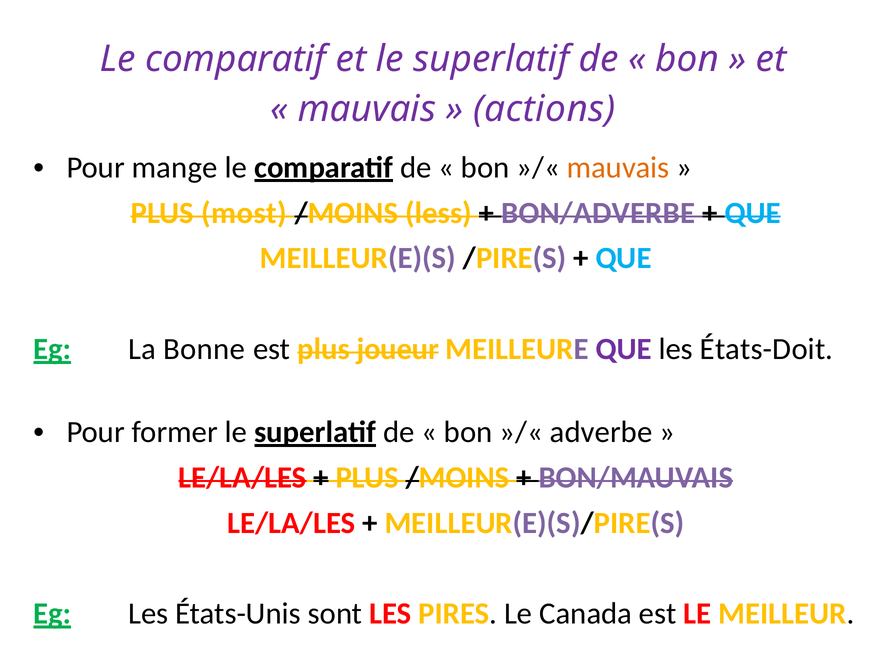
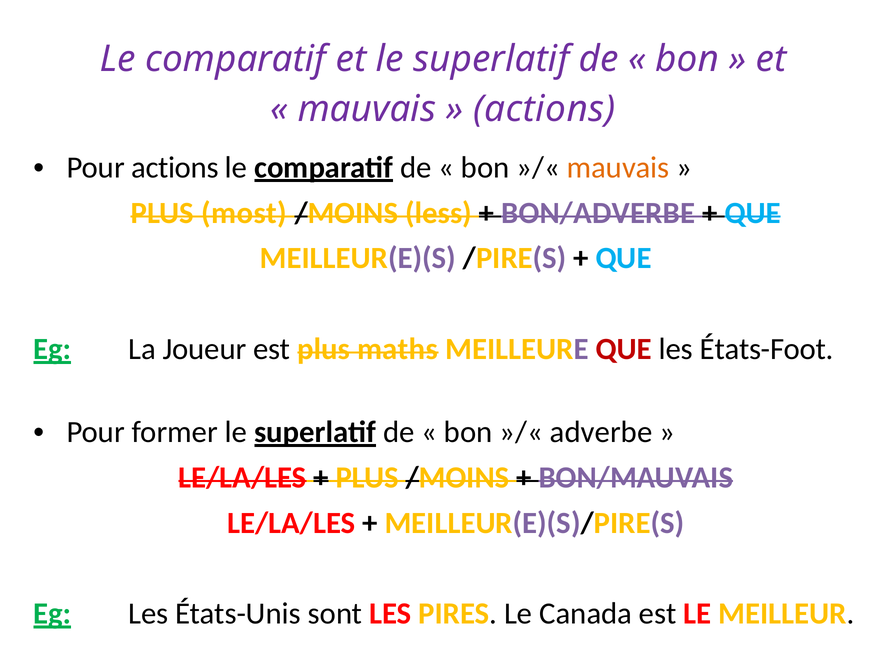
Pour mange: mange -> actions
Bonne: Bonne -> Joueur
joueur: joueur -> maths
QUE at (624, 349) colour: purple -> red
États-Doit: États-Doit -> États-Foot
